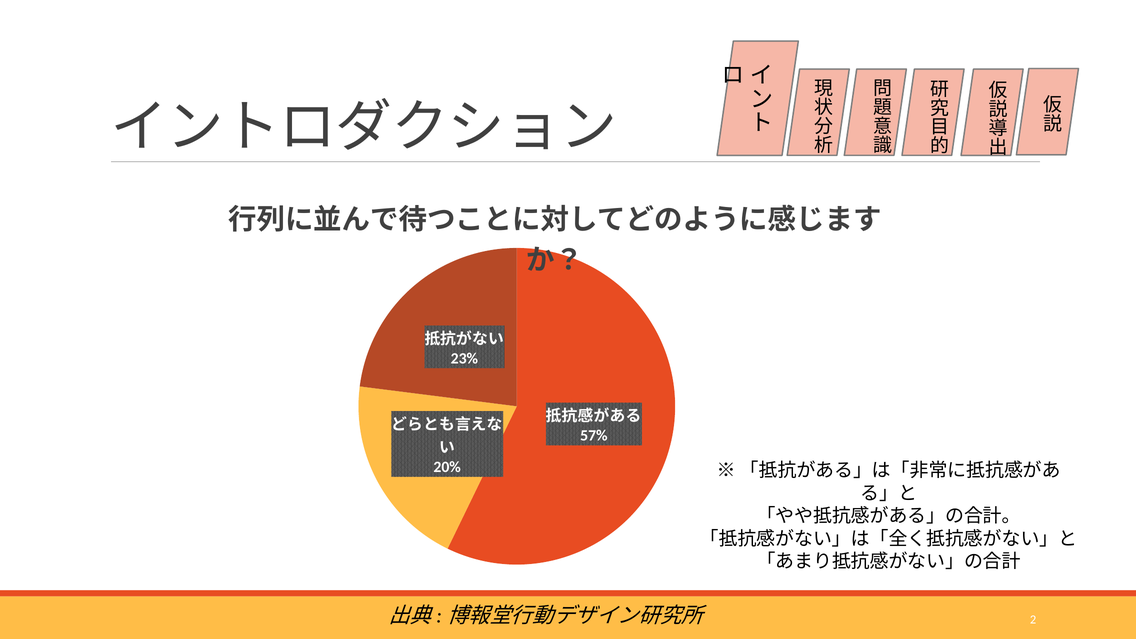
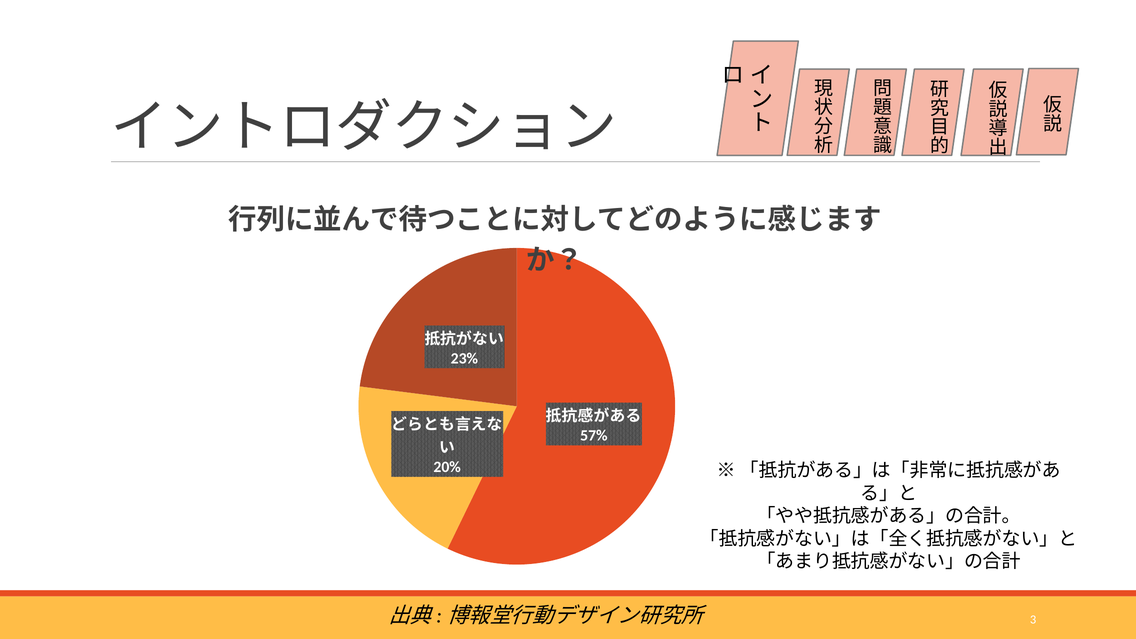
2: 2 -> 3
